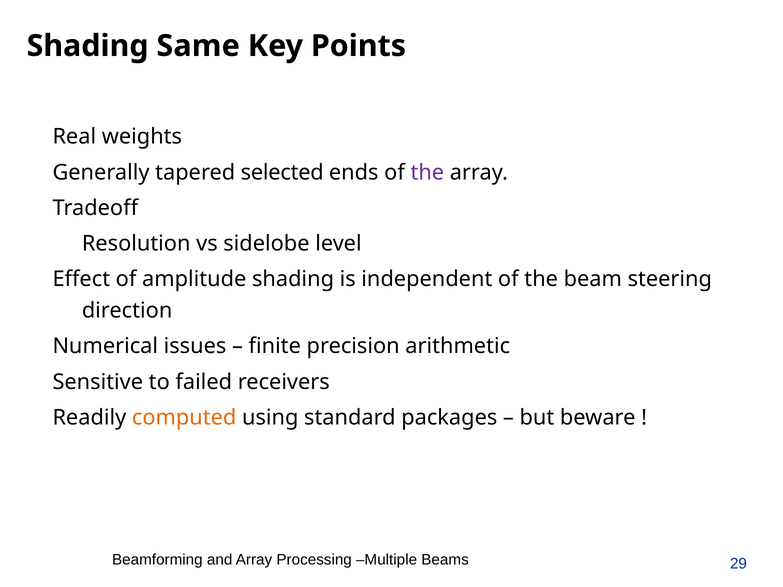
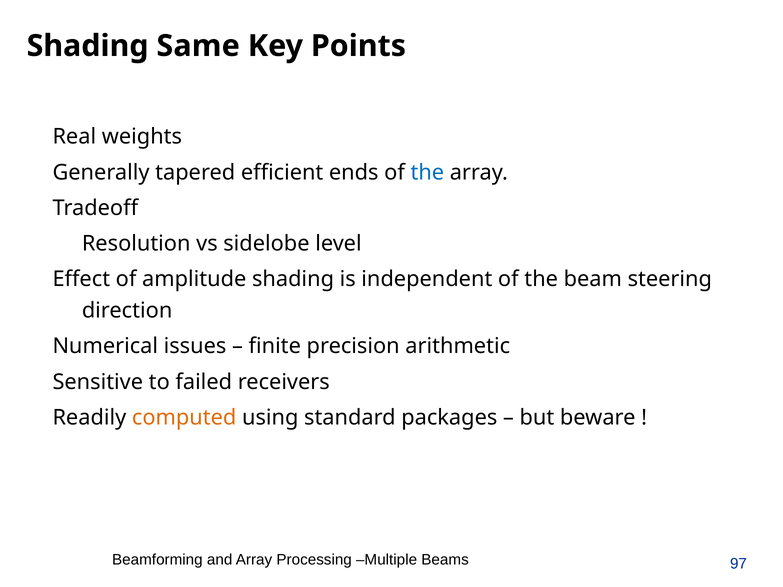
selected: selected -> efficient
the at (427, 172) colour: purple -> blue
29: 29 -> 97
